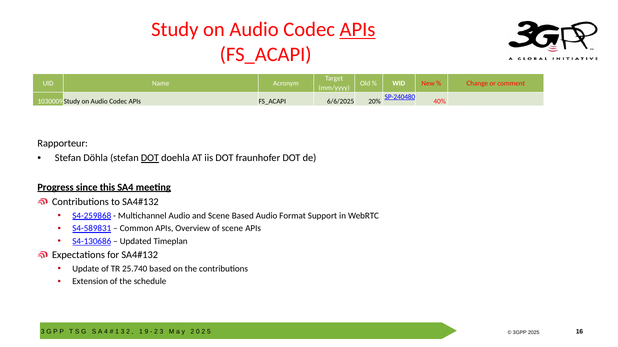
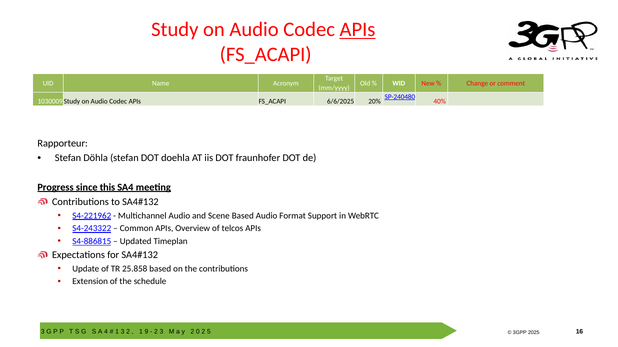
DOT at (150, 158) underline: present -> none
S4-259868: S4-259868 -> S4-221962
S4-589831: S4-589831 -> S4-243322
of scene: scene -> telcos
S4-130686: S4-130686 -> S4-886815
25.740: 25.740 -> 25.858
